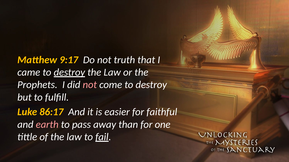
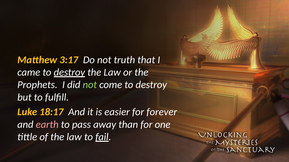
9:17: 9:17 -> 3:17
not at (90, 85) colour: pink -> light green
86:17: 86:17 -> 18:17
faithful: faithful -> forever
